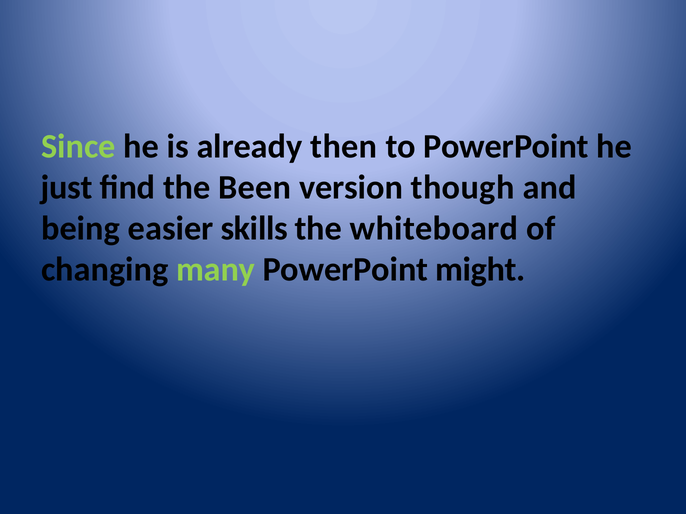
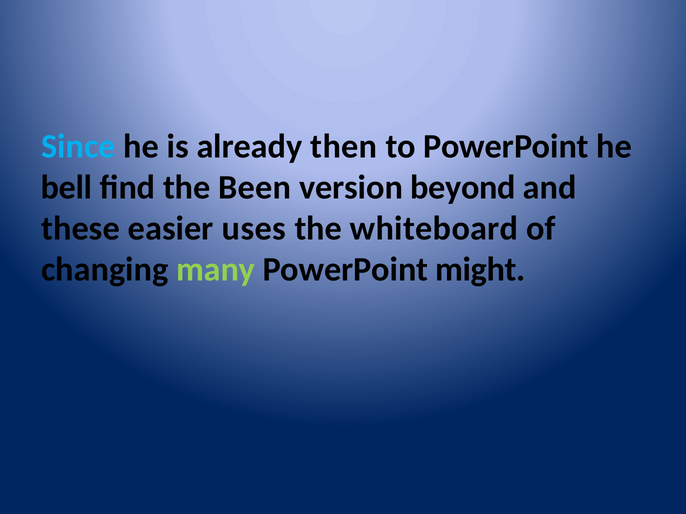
Since colour: light green -> light blue
just: just -> bell
though: though -> beyond
being: being -> these
skills: skills -> uses
